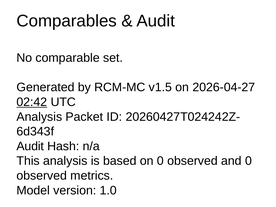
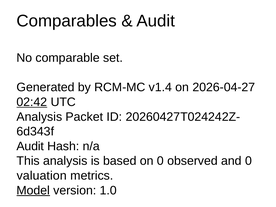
v1.5: v1.5 -> v1.4
observed at (42, 176): observed -> valuation
Model underline: none -> present
